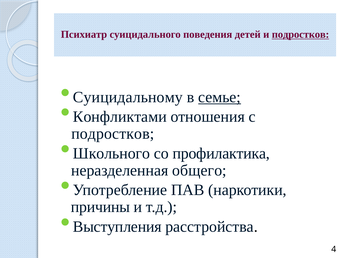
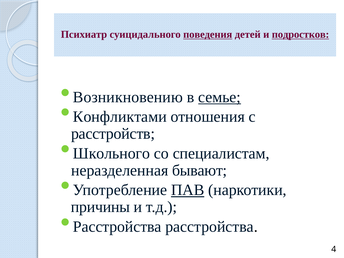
поведения underline: none -> present
Суицидальному: Суицидальному -> Возникновению
подростков at (113, 134): подростков -> расстройств
профилактика: профилактика -> специалистам
общего: общего -> бывают
ПАВ underline: none -> present
Выступления at (117, 227): Выступления -> Расстройства
